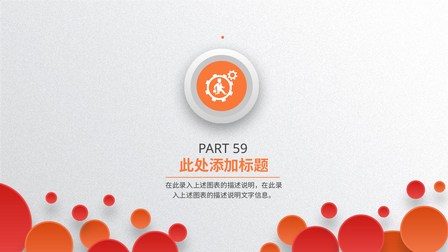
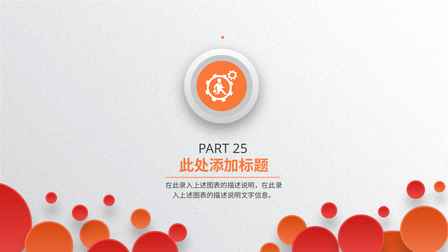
59: 59 -> 25
